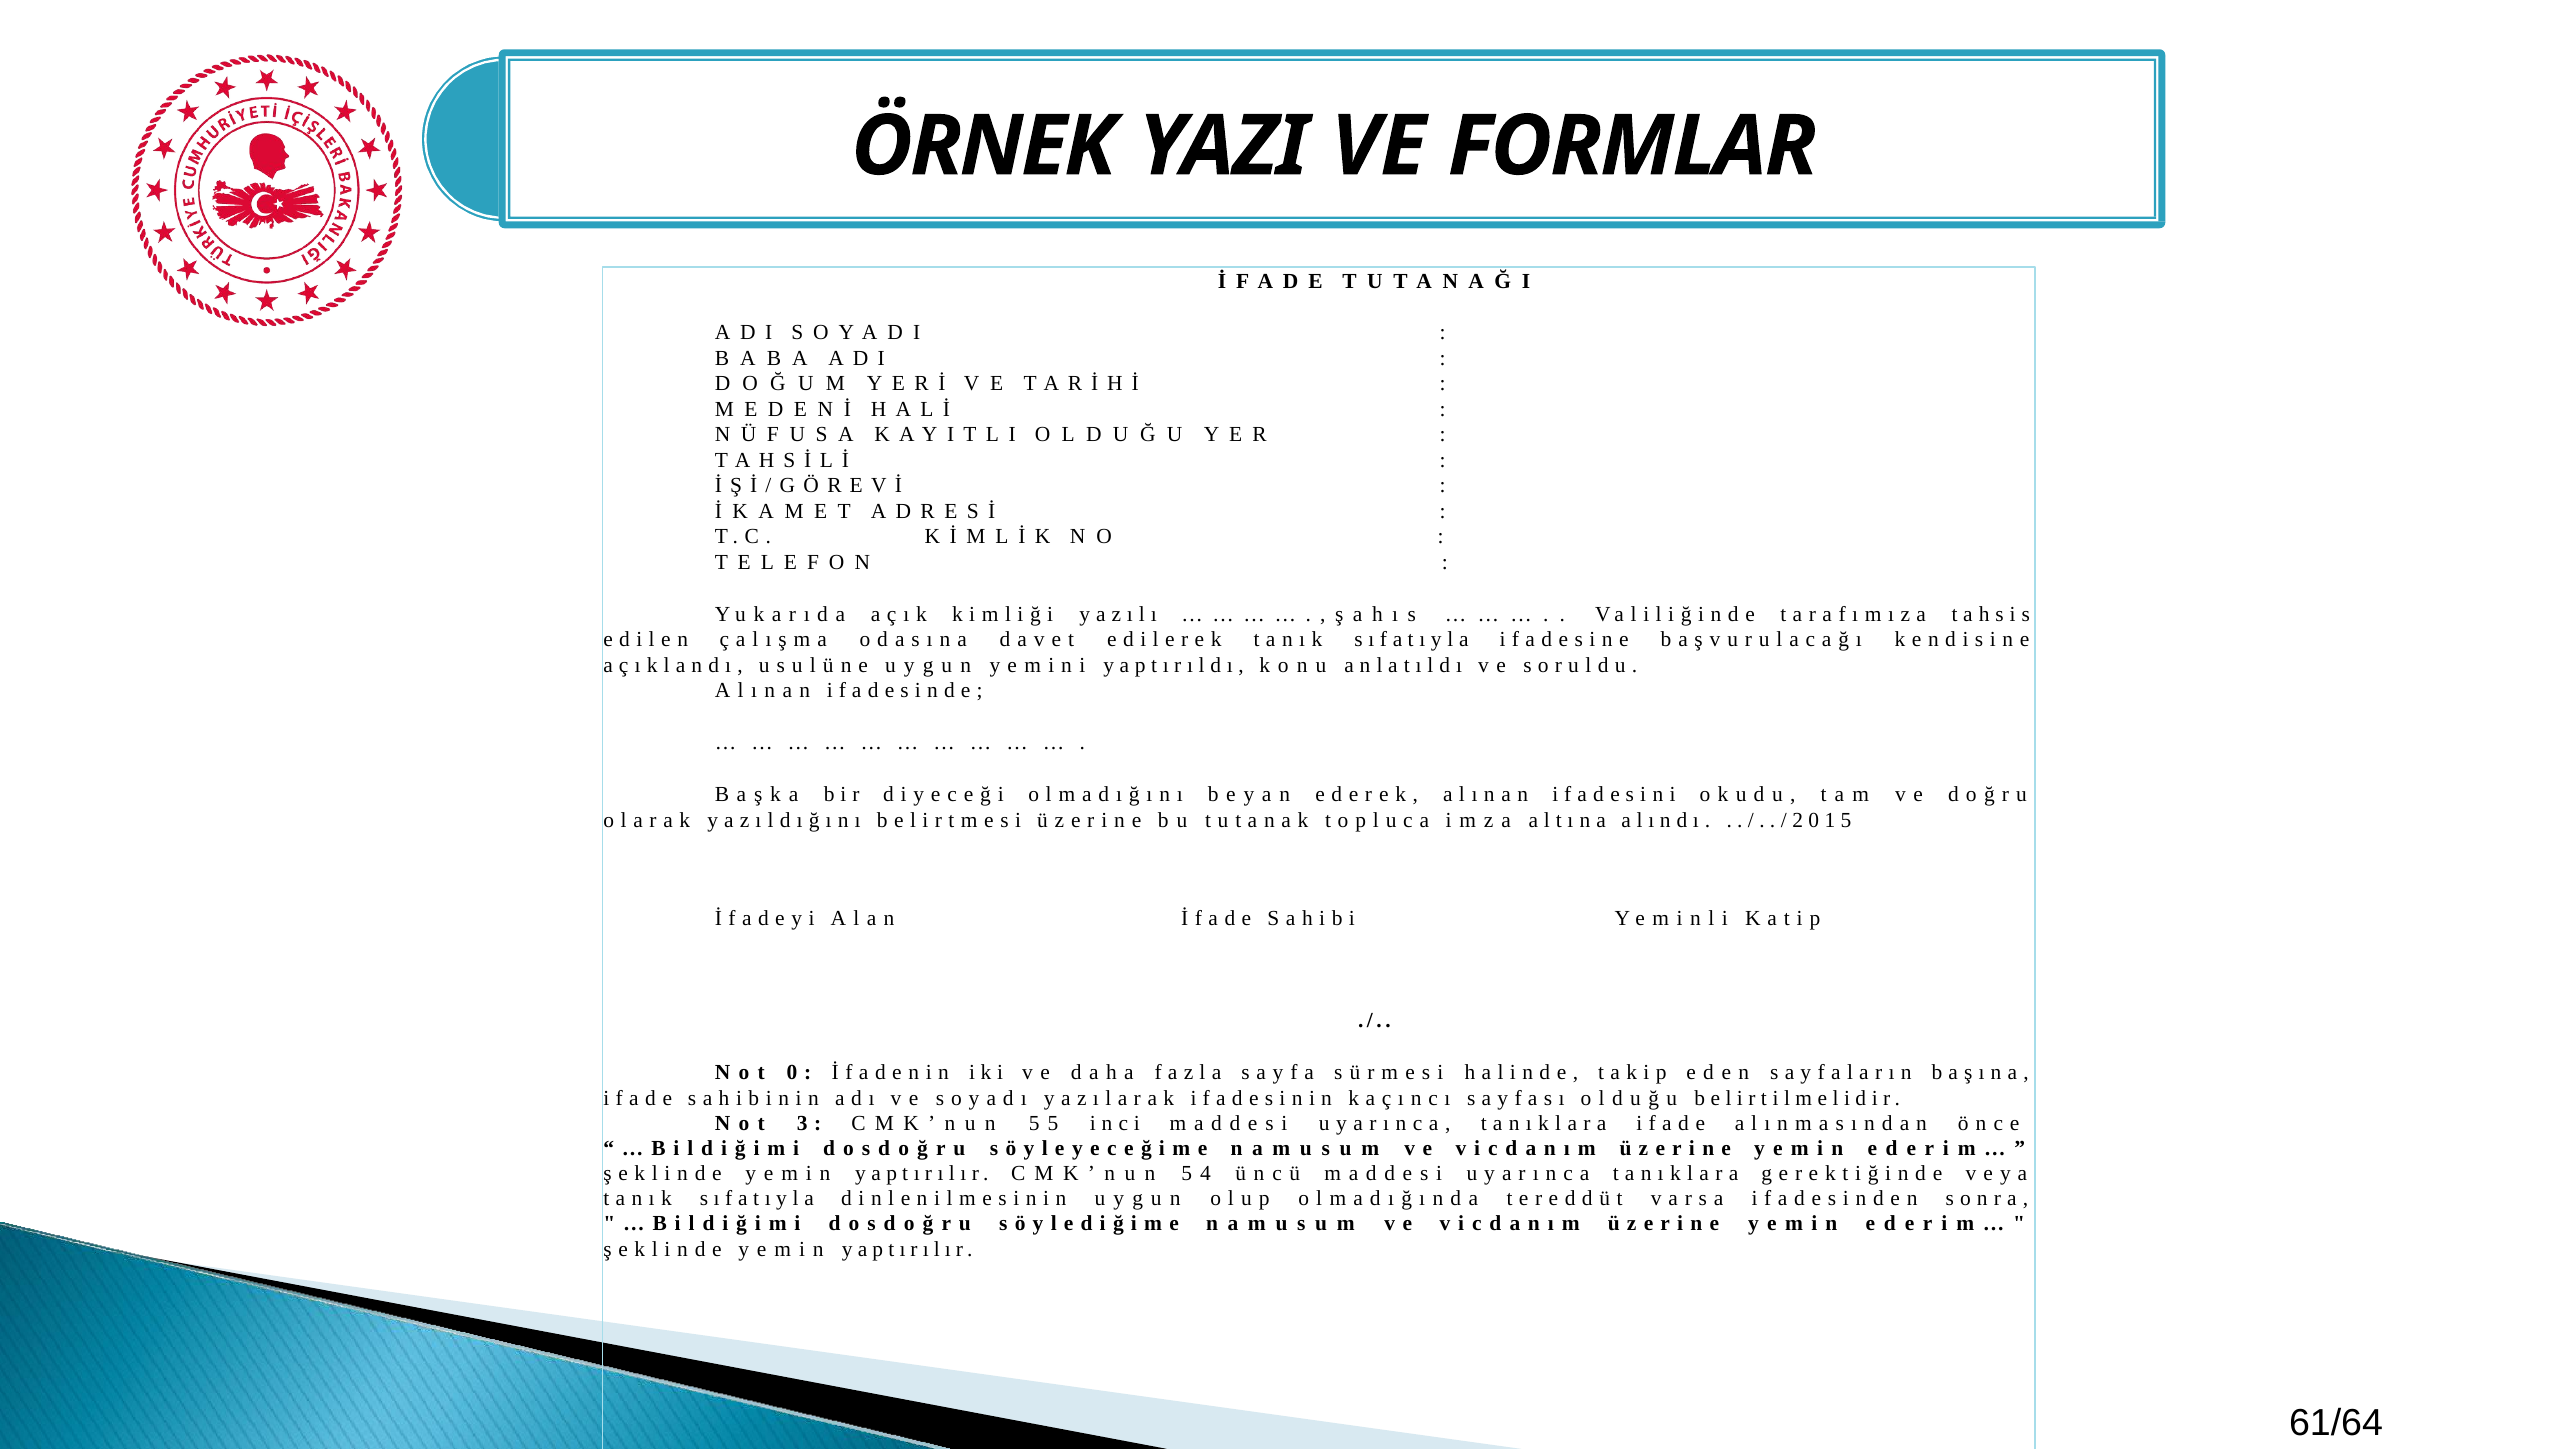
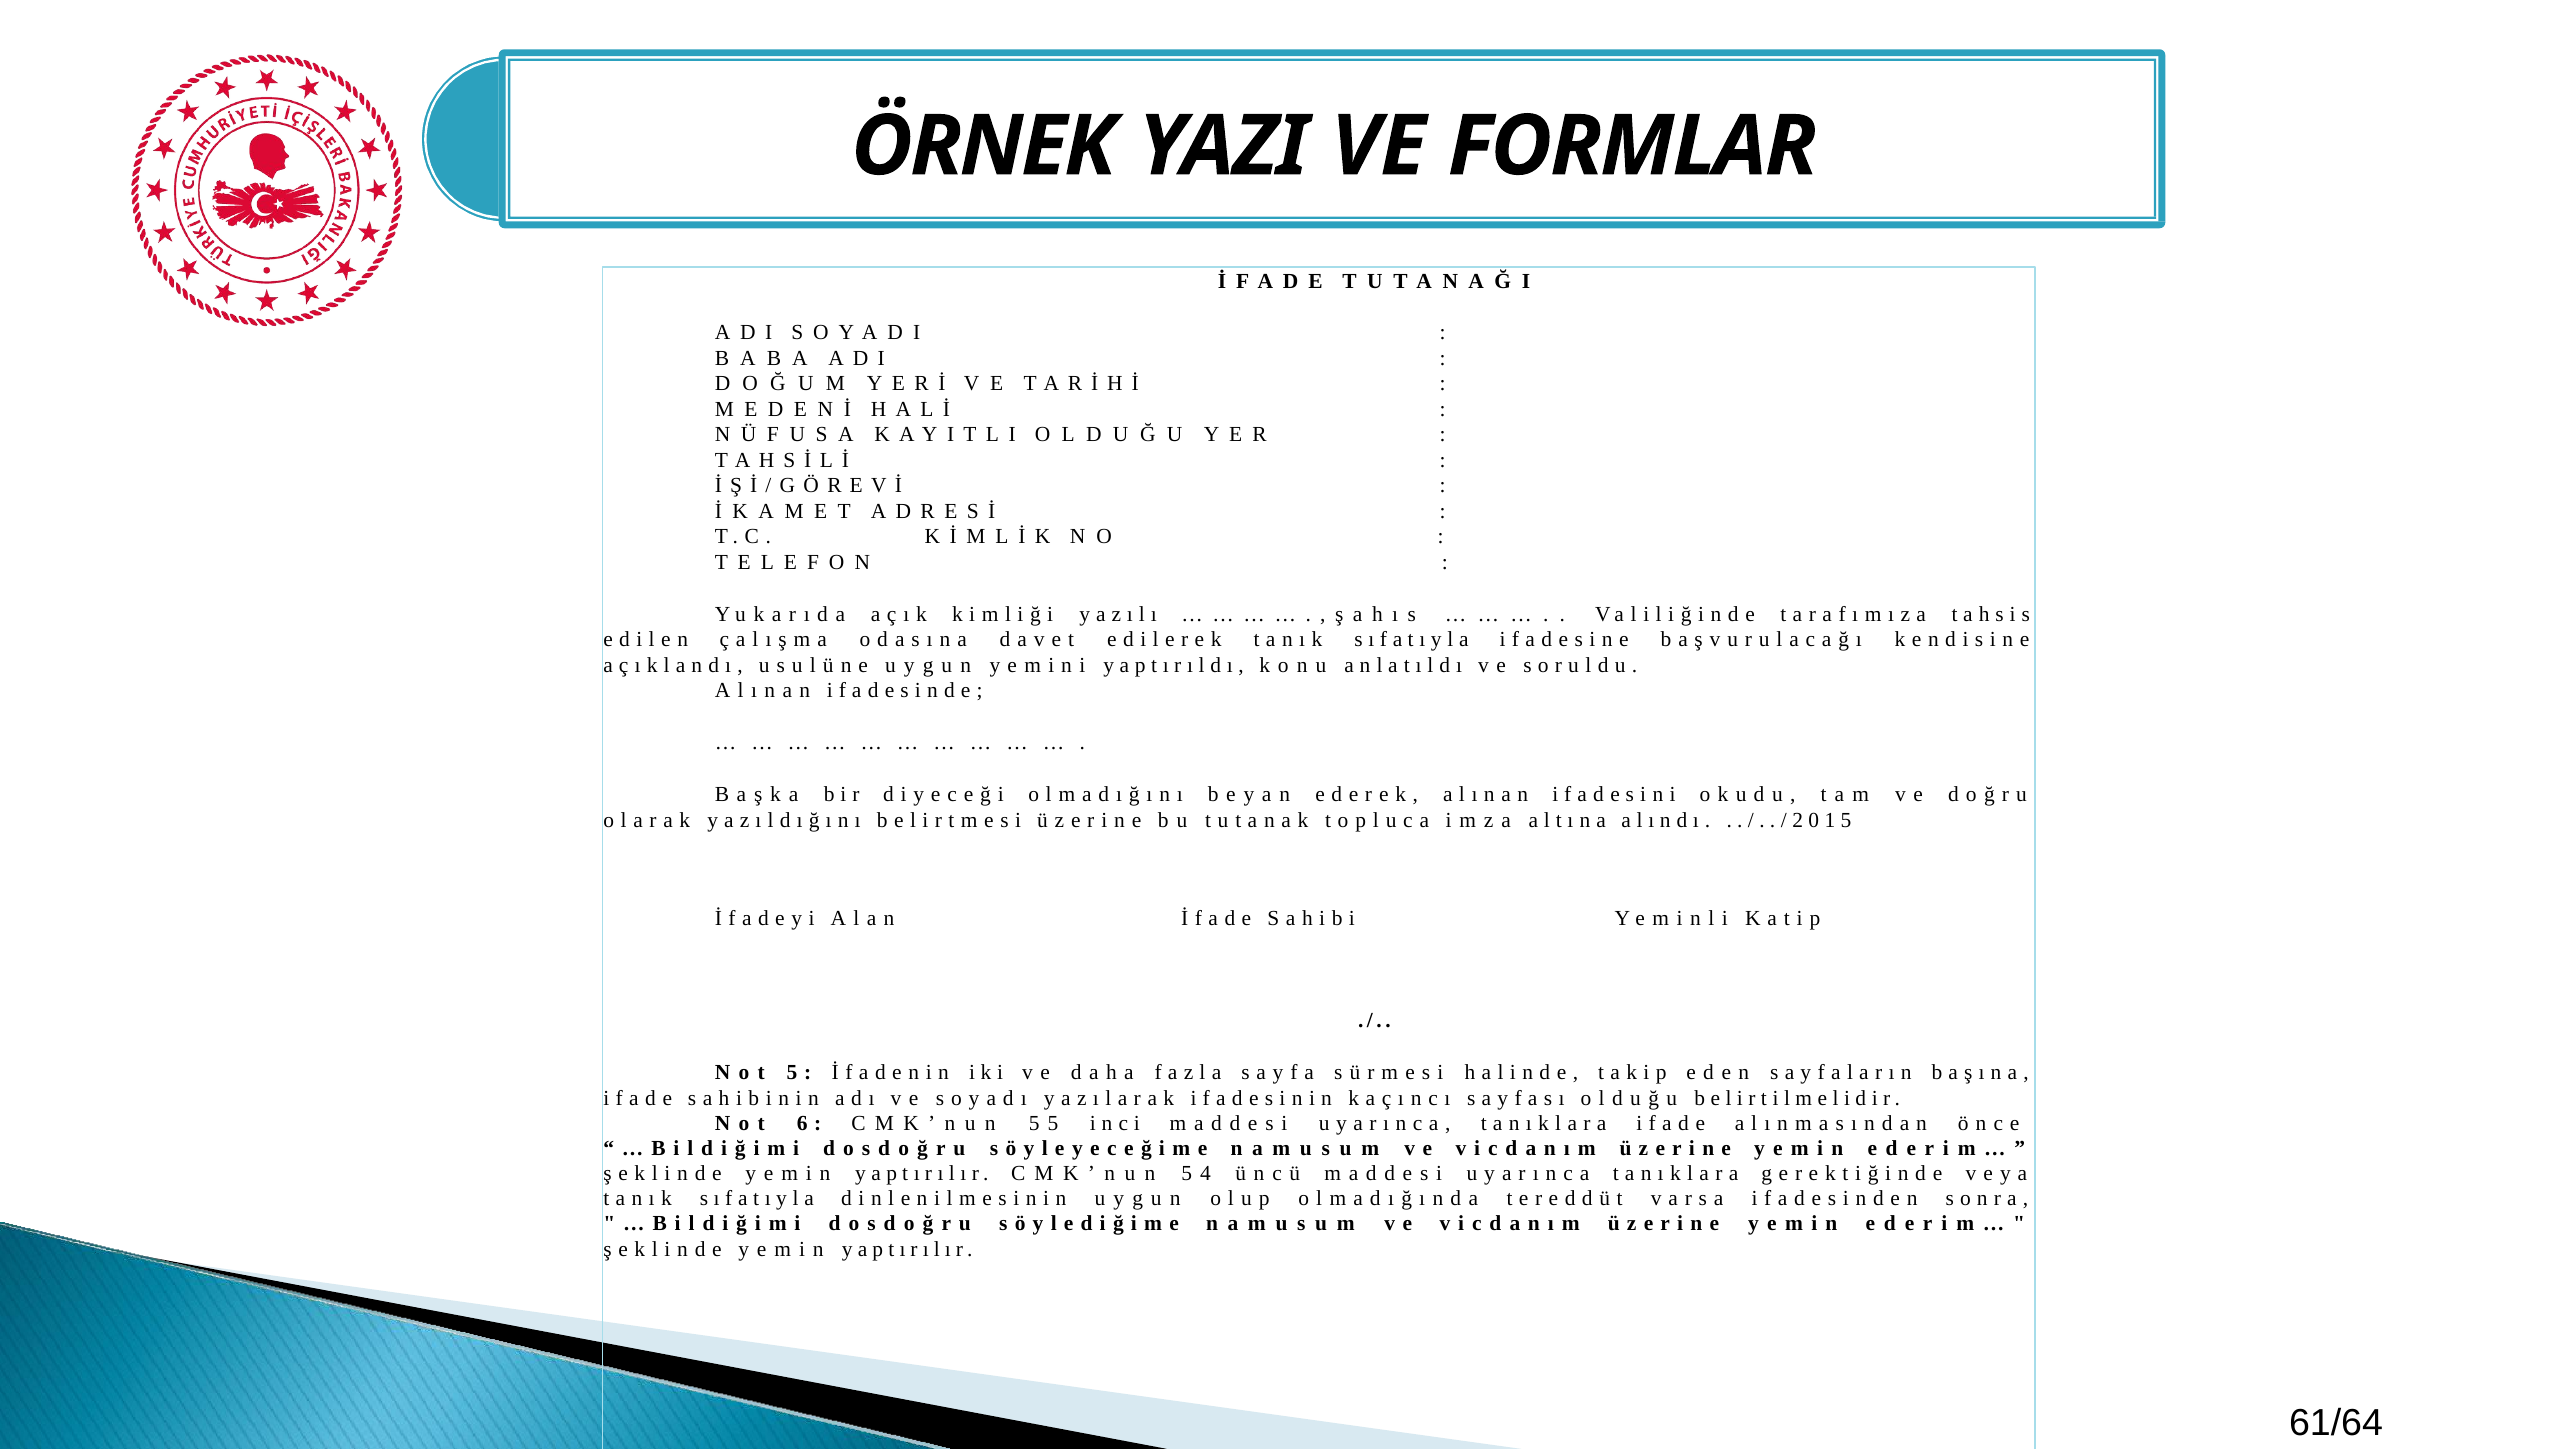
0 at (792, 1072): 0 -> 5
3: 3 -> 6
